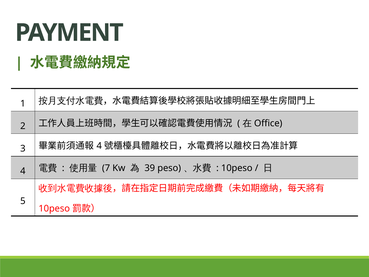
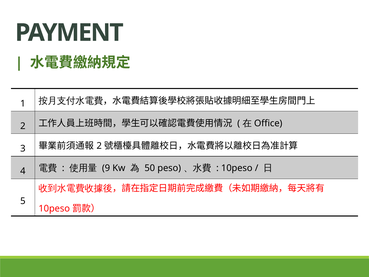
4 at (99, 146): 4 -> 2
7: 7 -> 9
39: 39 -> 50
